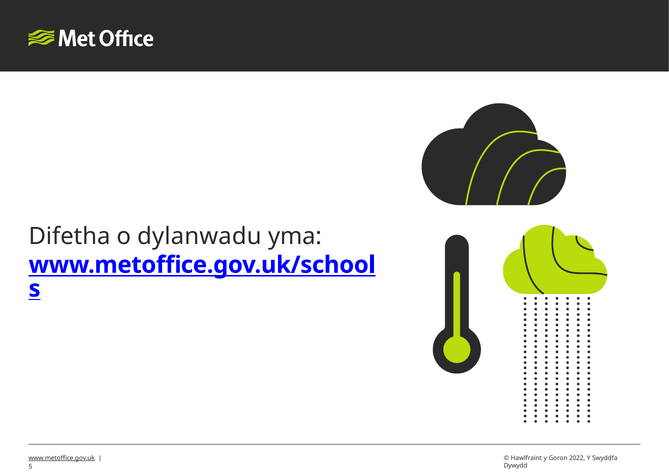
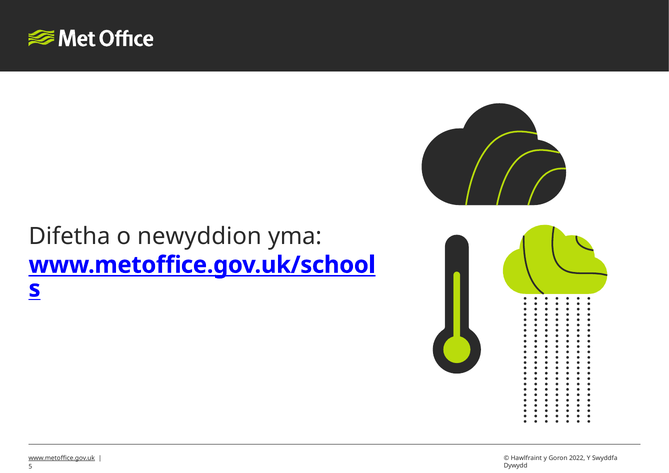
dylanwadu: dylanwadu -> newyddion
